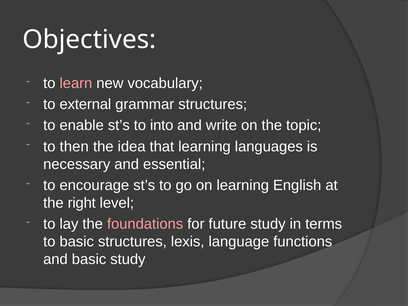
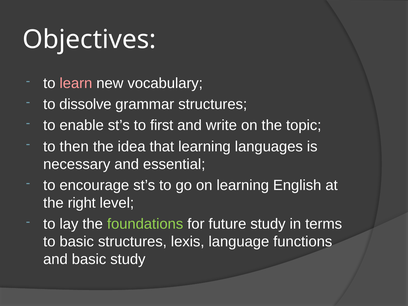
external: external -> dissolve
into: into -> first
foundations colour: pink -> light green
